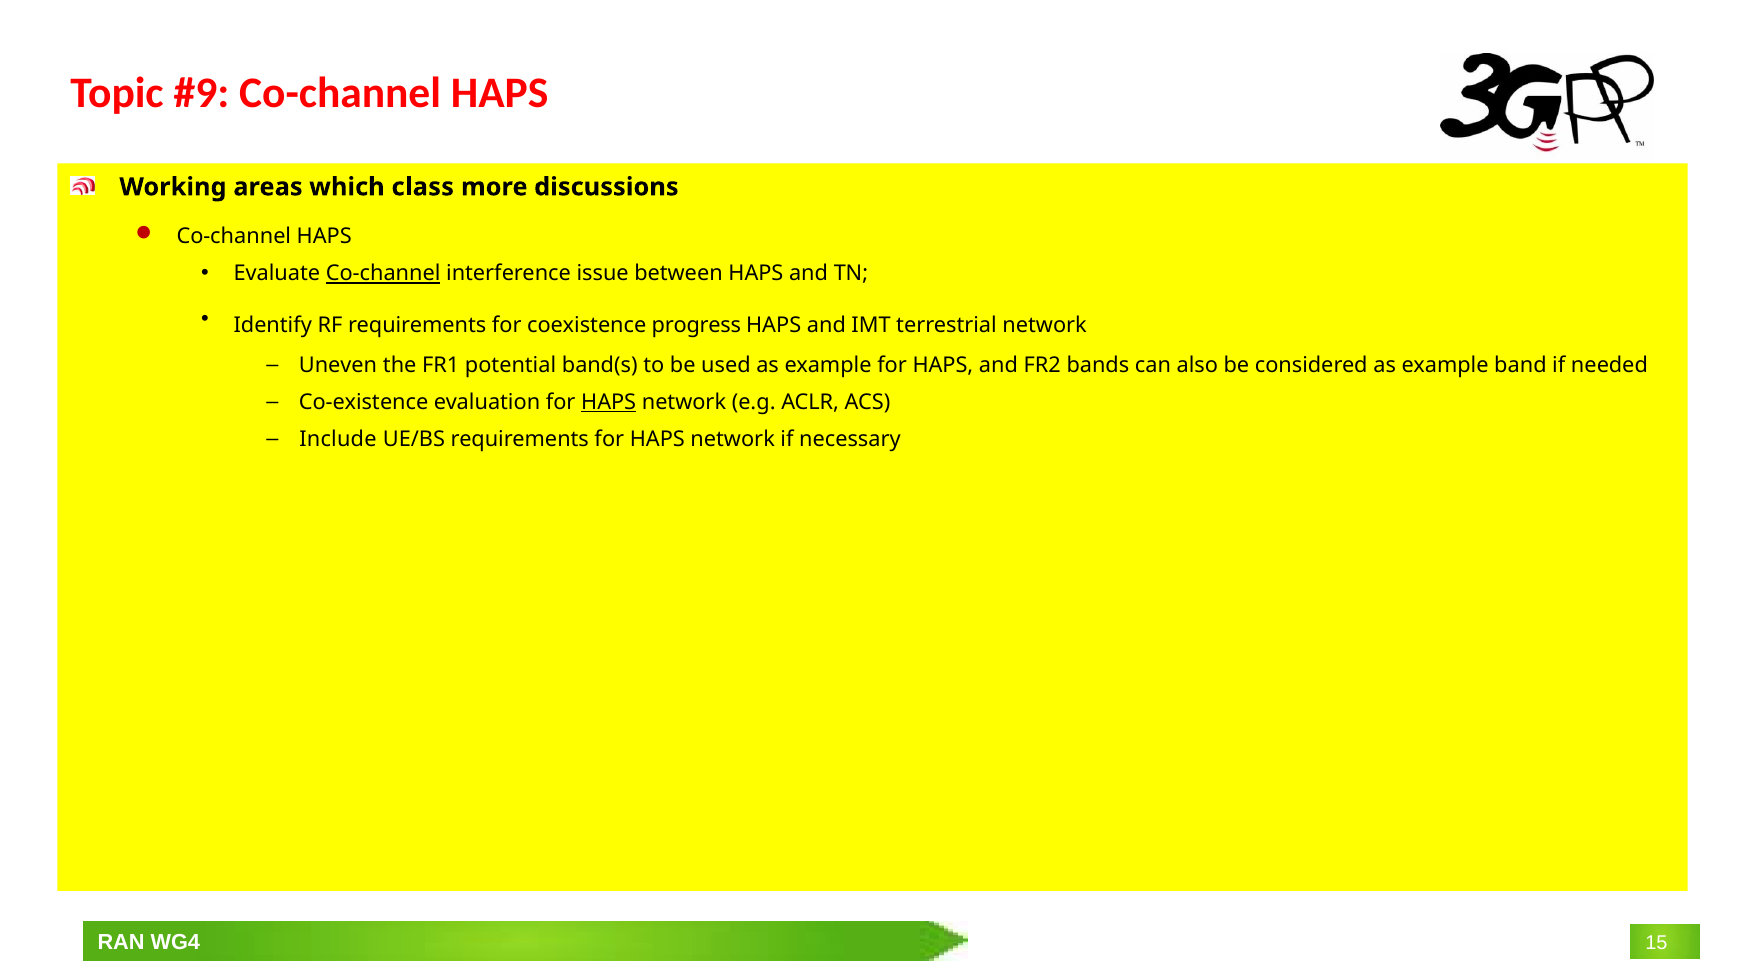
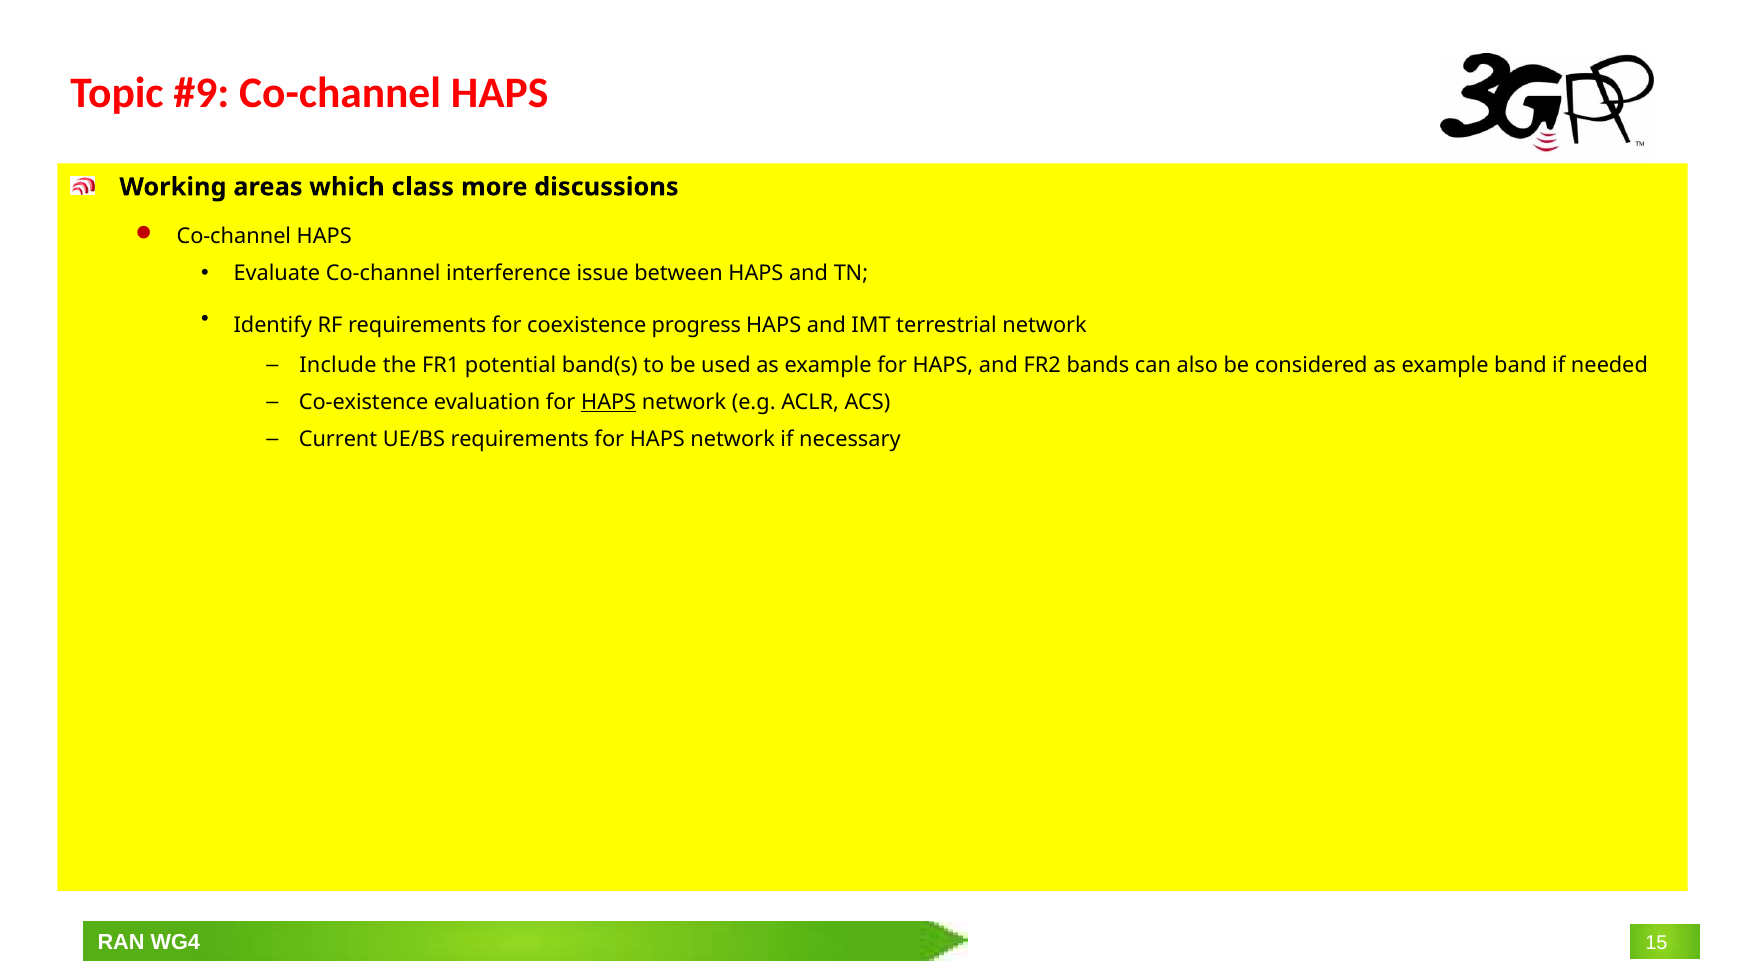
Co-channel at (383, 274) underline: present -> none
Uneven: Uneven -> Include
Include: Include -> Current
